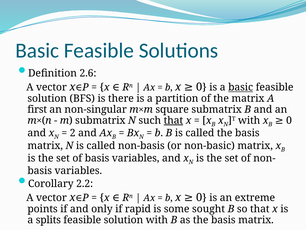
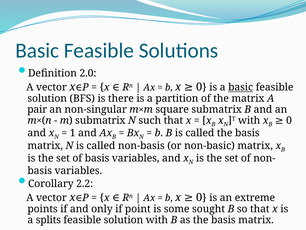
2.6: 2.6 -> 2.0
first: first -> pair
that at (173, 120) underline: present -> none
2: 2 -> 1
rapid: rapid -> point
